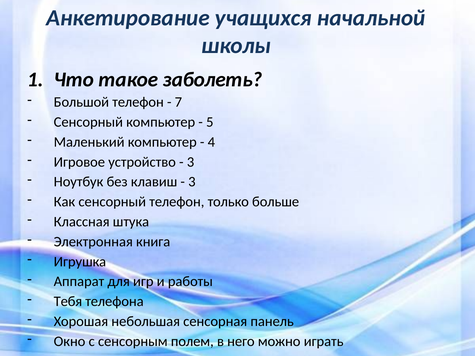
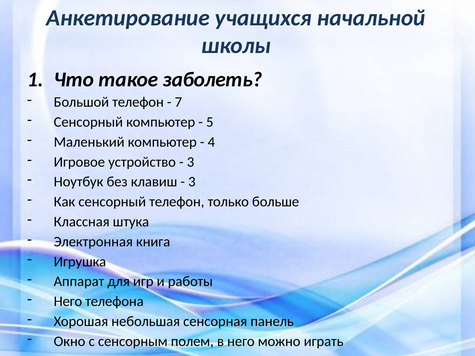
Тебя at (68, 302): Тебя -> Него
